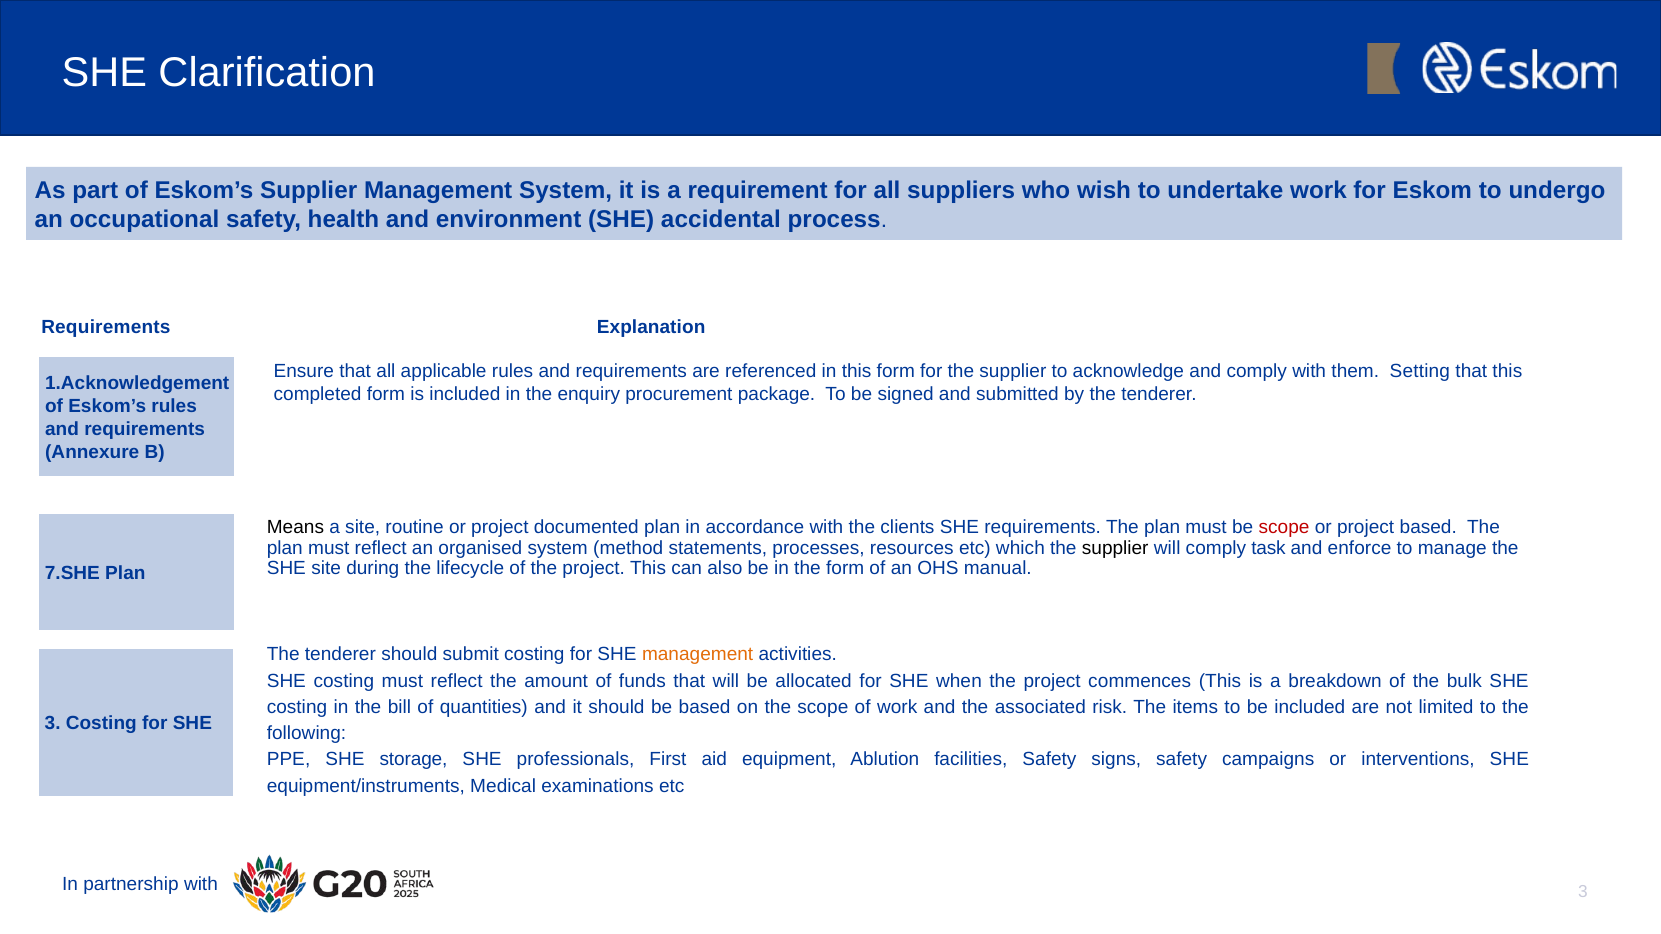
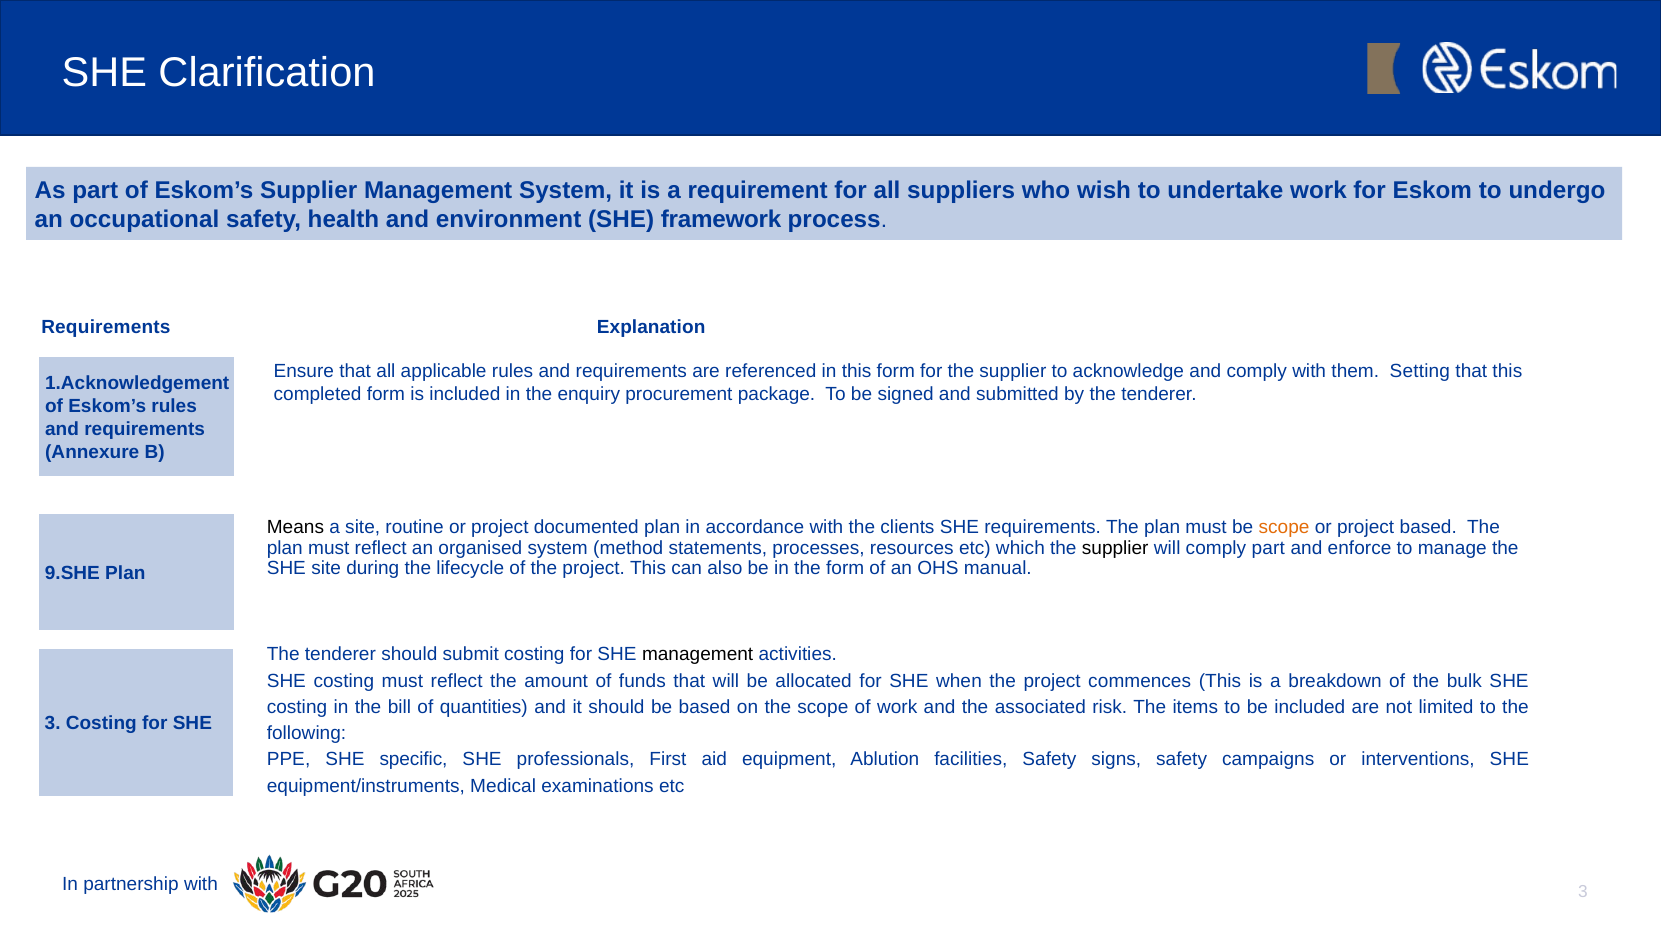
accidental: accidental -> framework
scope at (1284, 527) colour: red -> orange
comply task: task -> part
7.SHE: 7.SHE -> 9.SHE
management at (698, 655) colour: orange -> black
storage: storage -> specific
